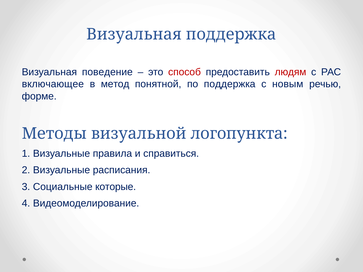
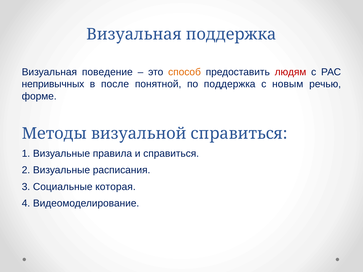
способ colour: red -> orange
включающее: включающее -> непривычных
метод: метод -> после
визуальной логопункта: логопункта -> справиться
которые: которые -> которая
